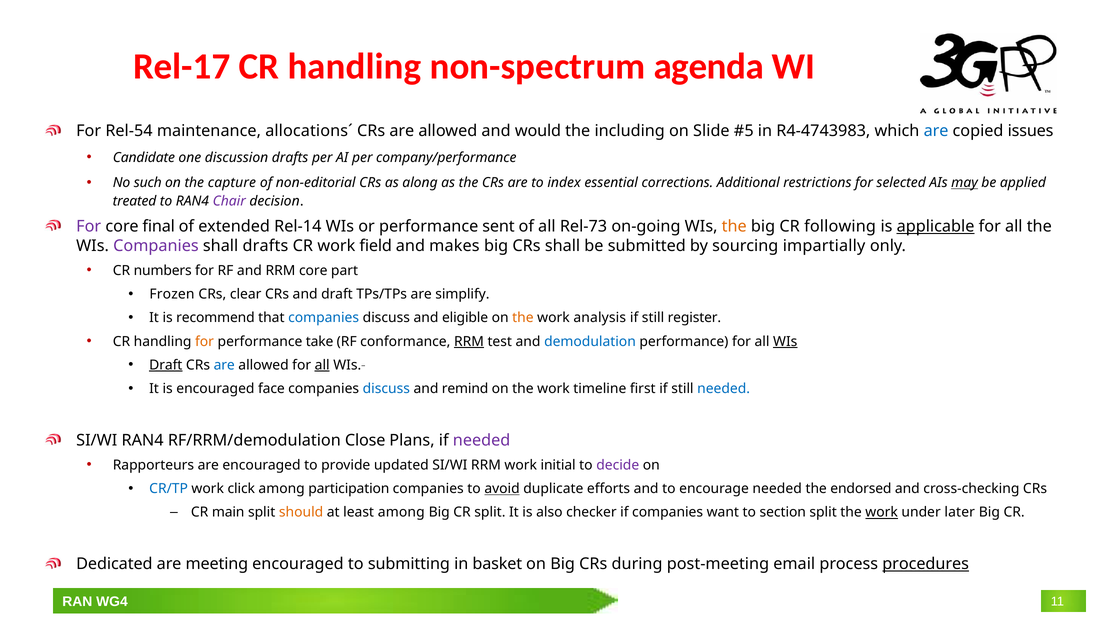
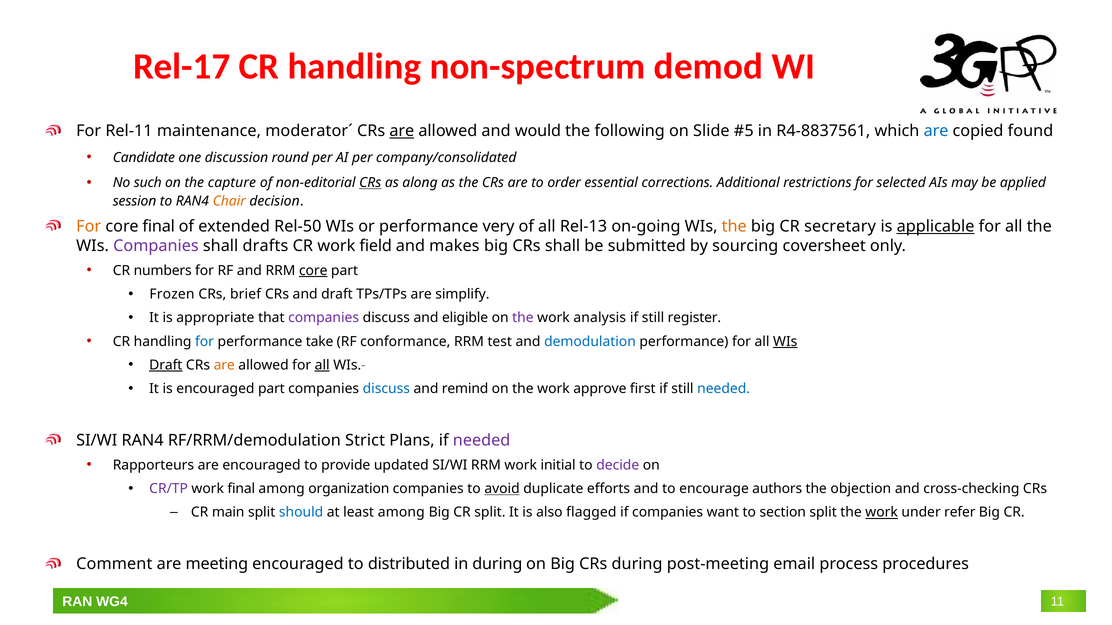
agenda: agenda -> demod
Rel-54: Rel-54 -> Rel-11
allocations´: allocations´ -> moderator´
are at (402, 131) underline: none -> present
including: including -> following
R4-4743983: R4-4743983 -> R4-8837561
issues: issues -> found
discussion drafts: drafts -> round
company/performance: company/performance -> company/consolidated
CRs at (370, 183) underline: none -> present
index: index -> order
may underline: present -> none
treated: treated -> session
Chair colour: purple -> orange
For at (89, 226) colour: purple -> orange
Rel-14: Rel-14 -> Rel-50
sent: sent -> very
Rel-73: Rel-73 -> Rel-13
following: following -> secretary
impartially: impartially -> coversheet
core at (313, 271) underline: none -> present
clear: clear -> brief
recommend: recommend -> appropriate
companies at (324, 318) colour: blue -> purple
the at (523, 318) colour: orange -> purple
for at (205, 342) colour: orange -> blue
RRM at (469, 342) underline: present -> none
are at (224, 365) colour: blue -> orange
encouraged face: face -> part
timeline: timeline -> approve
Close: Close -> Strict
CR/TP colour: blue -> purple
work click: click -> final
participation: participation -> organization
encourage needed: needed -> authors
endorsed: endorsed -> objection
should colour: orange -> blue
checker: checker -> flagged
later: later -> refer
Dedicated: Dedicated -> Comment
submitting: submitting -> distributed
in basket: basket -> during
procedures underline: present -> none
